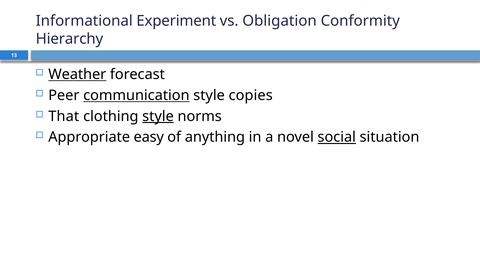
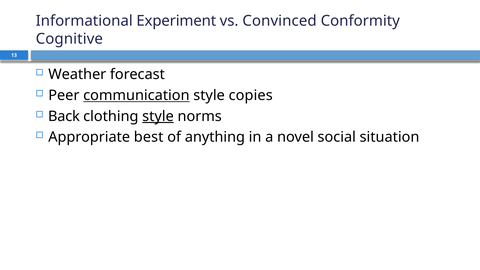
Obligation: Obligation -> Convinced
Hierarchy: Hierarchy -> Cognitive
Weather underline: present -> none
That: That -> Back
easy: easy -> best
social underline: present -> none
